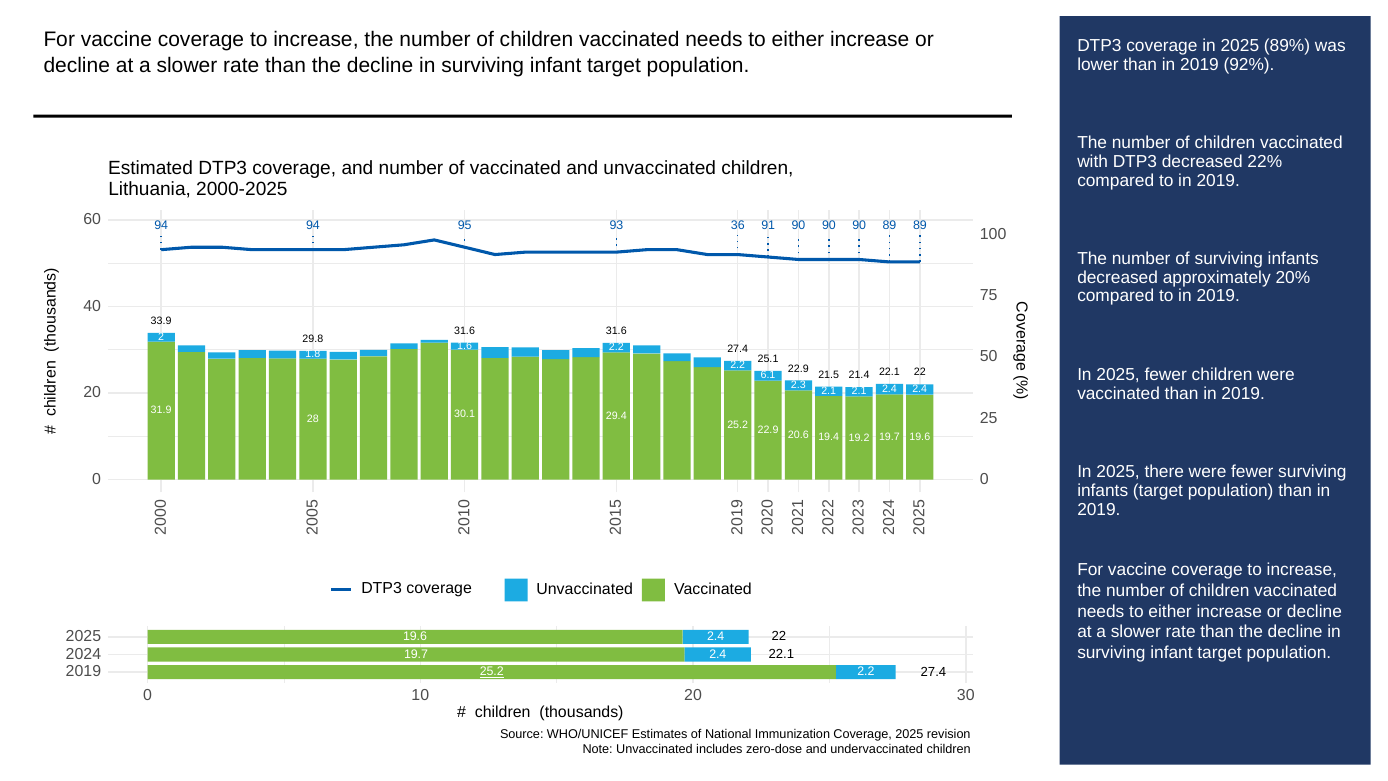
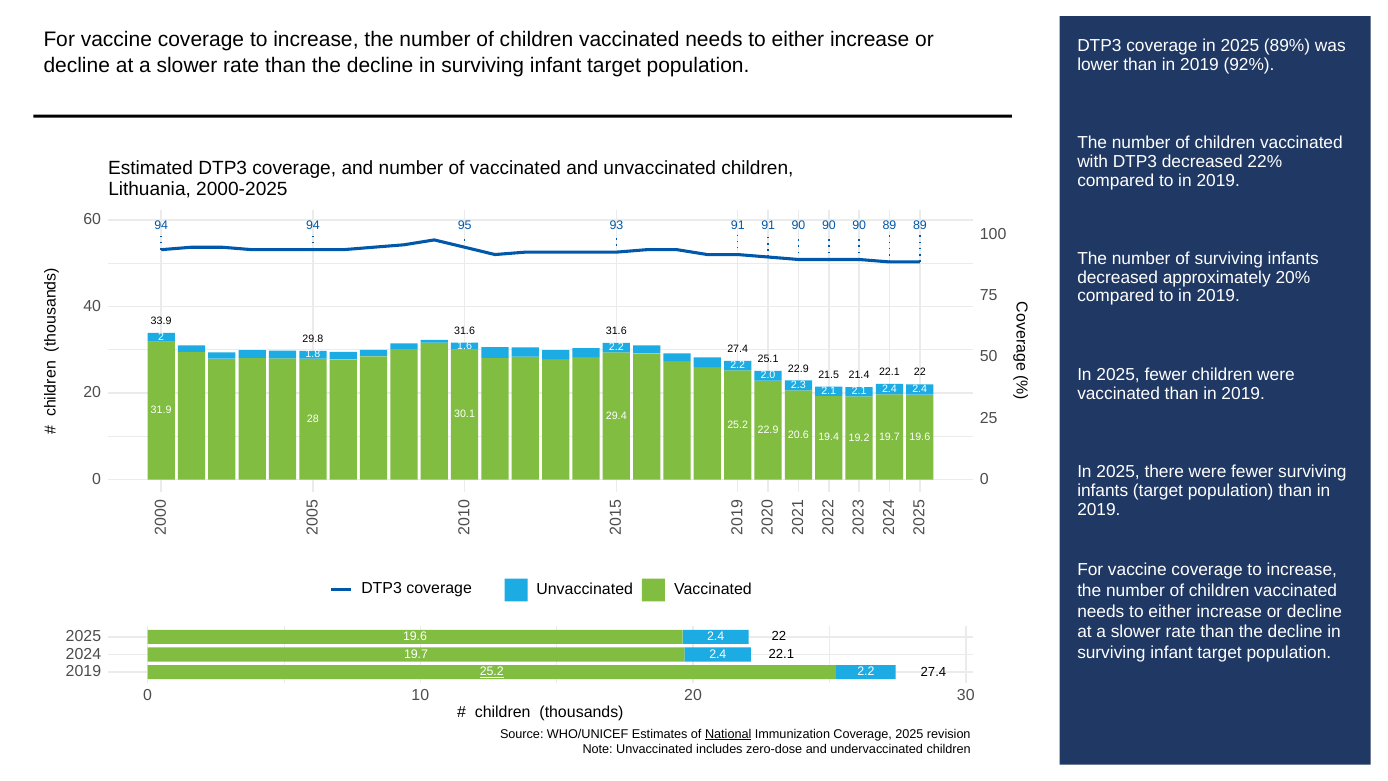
93 36: 36 -> 91
6.1: 6.1 -> 2.0
National underline: none -> present
